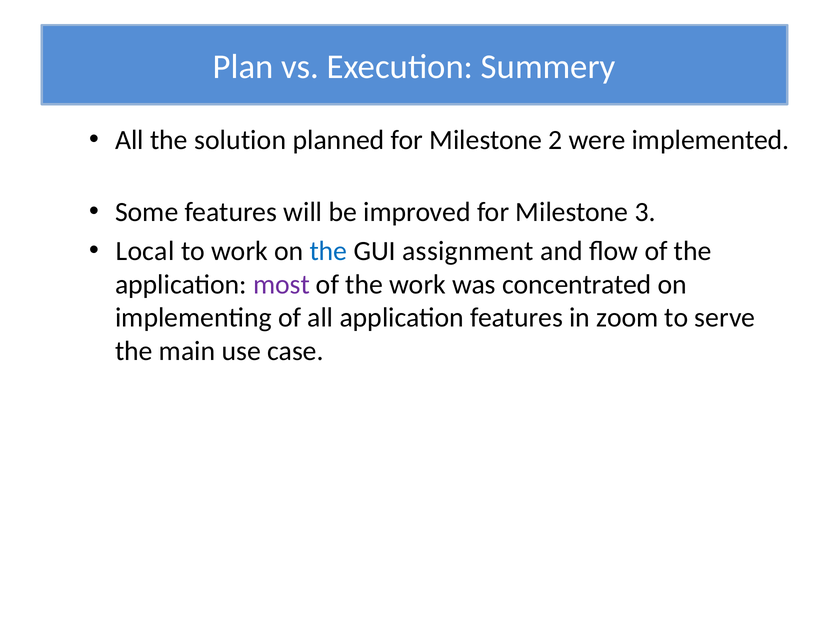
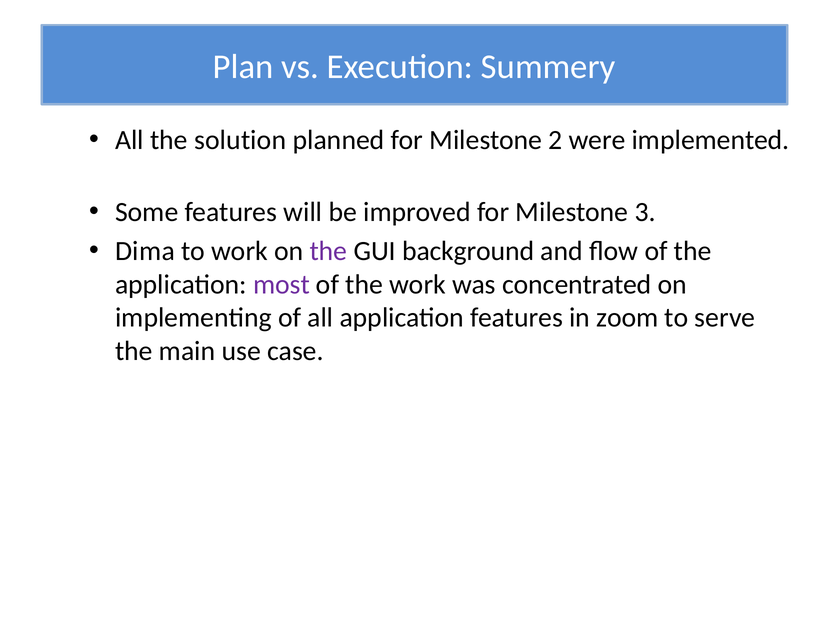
Local: Local -> Dima
the at (328, 251) colour: blue -> purple
assignment: assignment -> background
